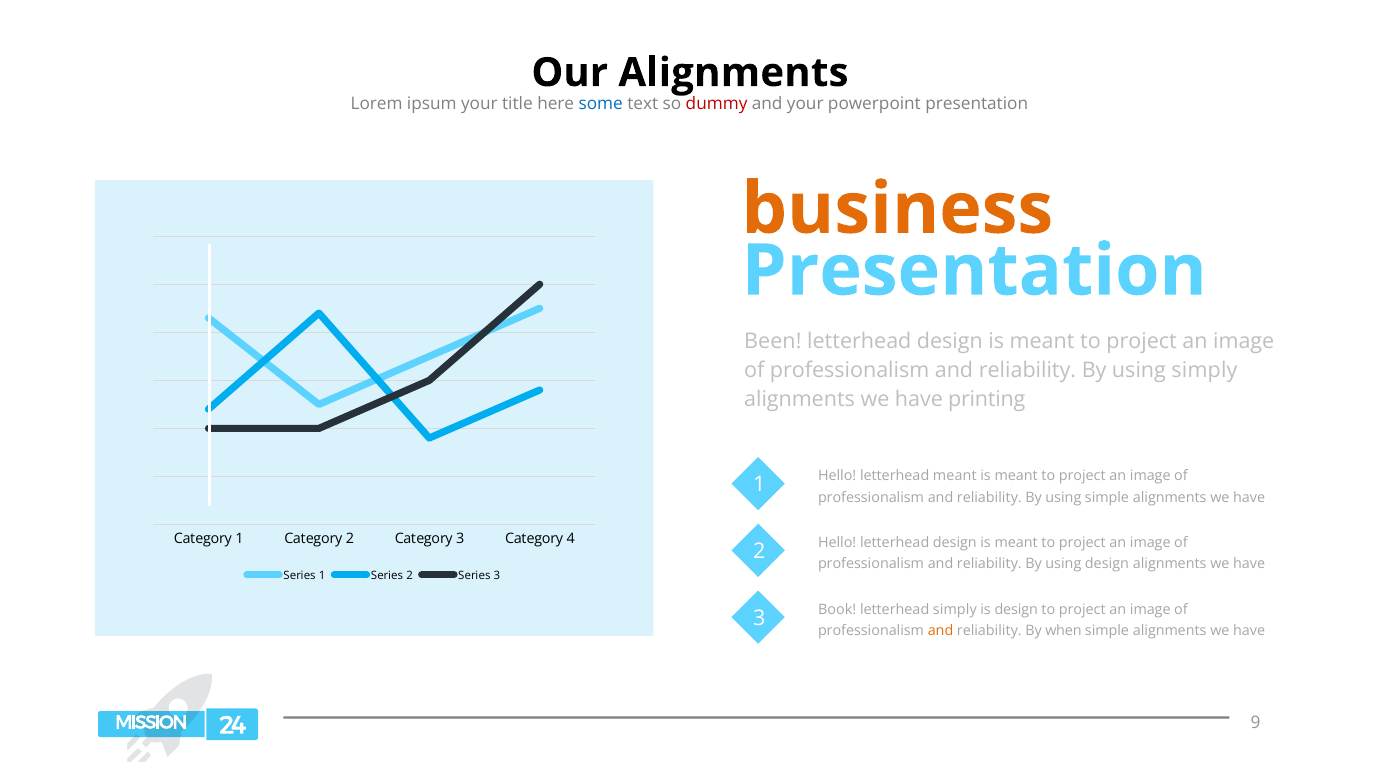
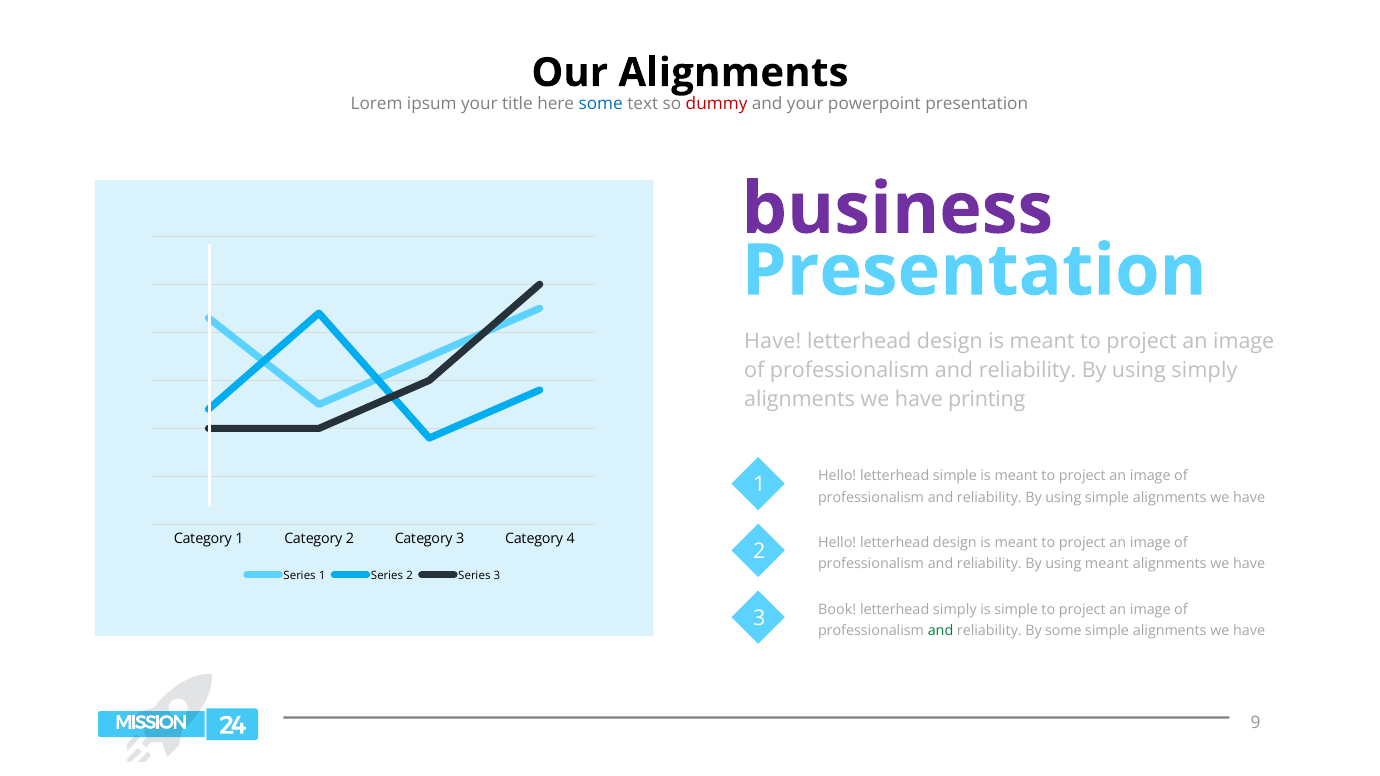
business colour: orange -> purple
Been at (773, 342): Been -> Have
letterhead meant: meant -> simple
using design: design -> meant
is design: design -> simple
and at (941, 631) colour: orange -> green
By when: when -> some
